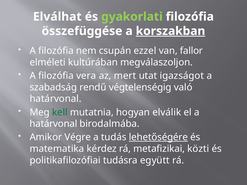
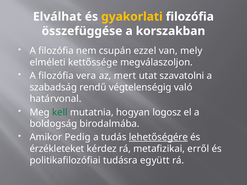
gyakorlati colour: light green -> yellow
korszakban underline: present -> none
fallor: fallor -> mely
kultúrában: kultúrában -> kettőssége
igazságot: igazságot -> szavatolni
elválik: elválik -> logosz
határvonal at (53, 124): határvonal -> boldogság
Végre: Végre -> Pedig
matematika: matematika -> érzékleteket
közti: közti -> erről
